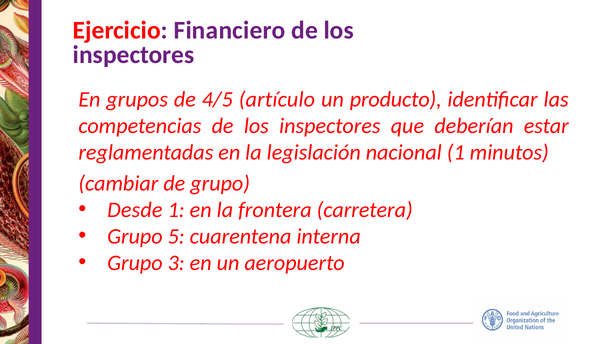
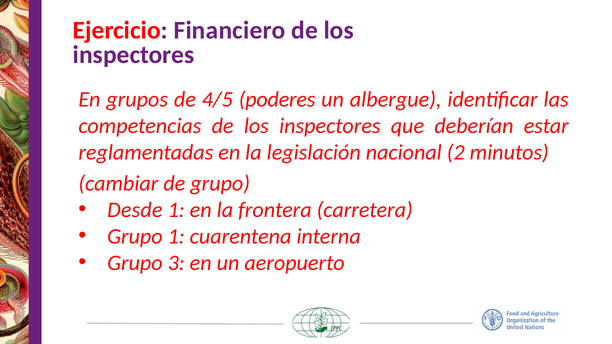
artículo: artículo -> poderes
producto: producto -> albergue
nacional 1: 1 -> 2
Grupo 5: 5 -> 1
